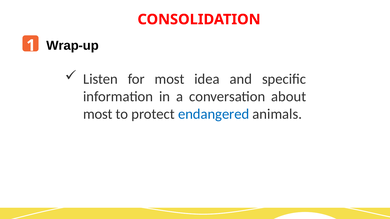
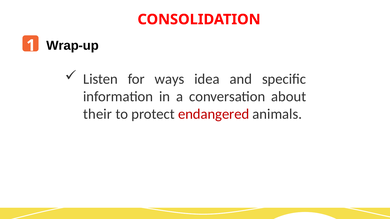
for most: most -> ways
most at (98, 114): most -> their
endangered colour: blue -> red
